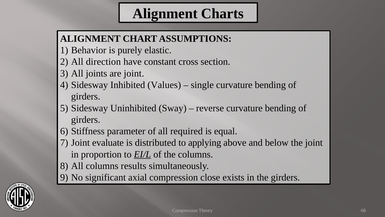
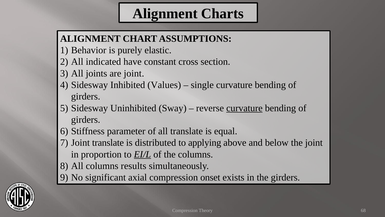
direction: direction -> indicated
curvature at (244, 108) underline: none -> present
all required: required -> translate
Joint evaluate: evaluate -> translate
close: close -> onset
